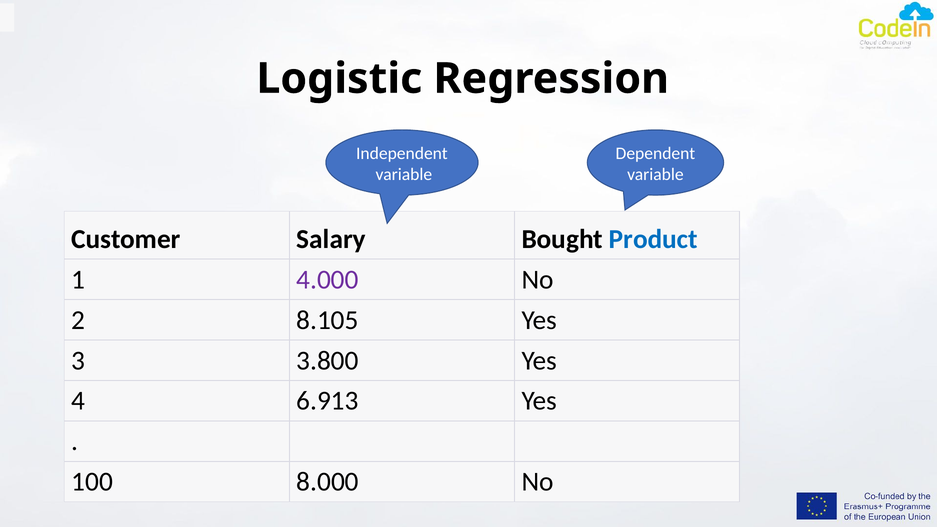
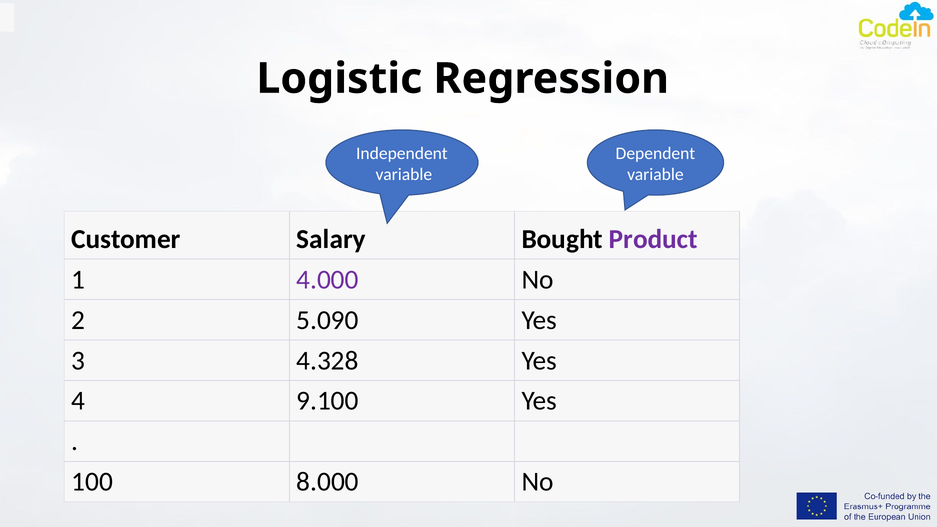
Product colour: blue -> purple
8.105: 8.105 -> 5.090
3.800: 3.800 -> 4.328
6.913: 6.913 -> 9.100
